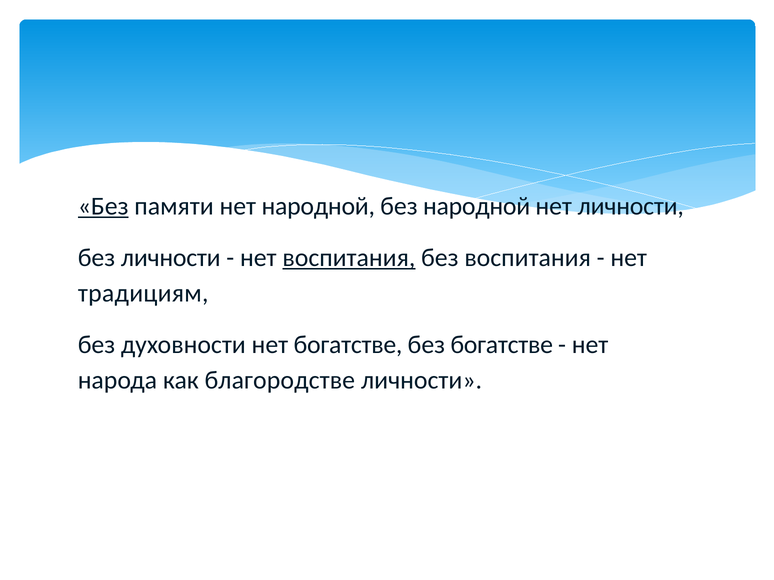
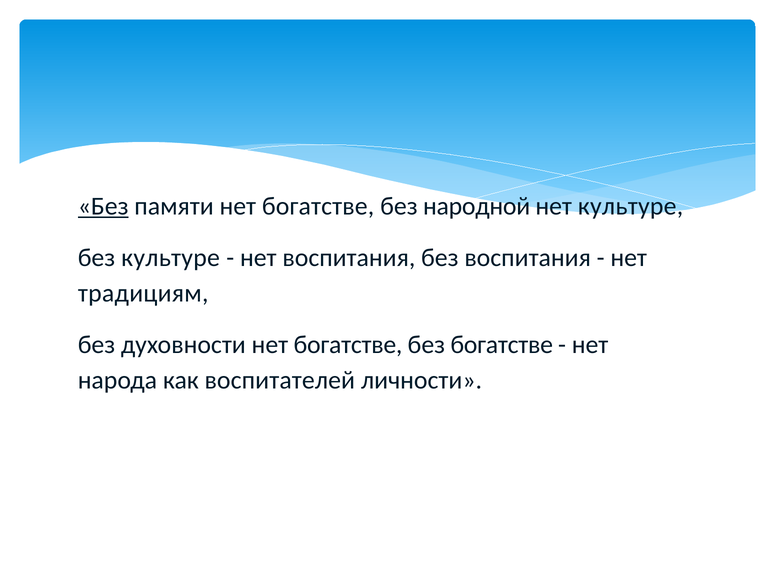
памяти нет народной: народной -> богатстве
нет личности: личности -> культуре
без личности: личности -> культуре
воспитания at (349, 258) underline: present -> none
благородстве: благородстве -> воспитателей
